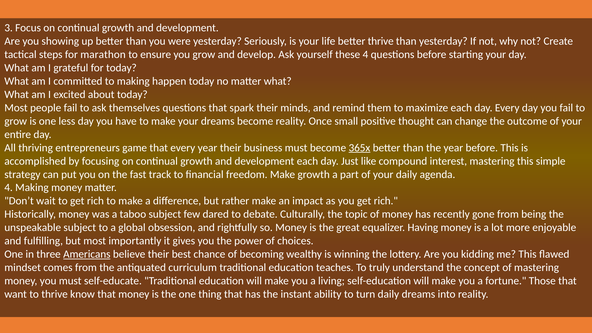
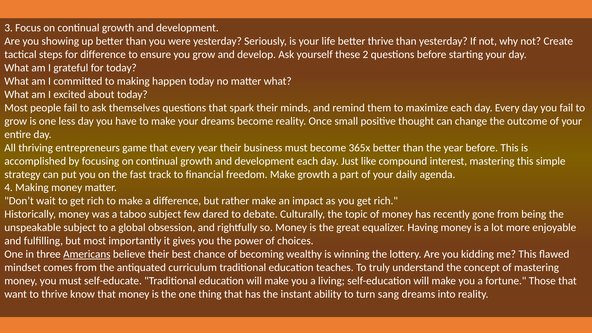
for marathon: marathon -> difference
these 4: 4 -> 2
365x underline: present -> none
turn daily: daily -> sang
